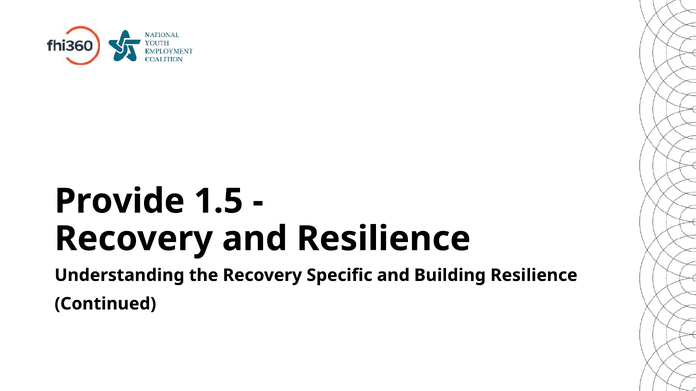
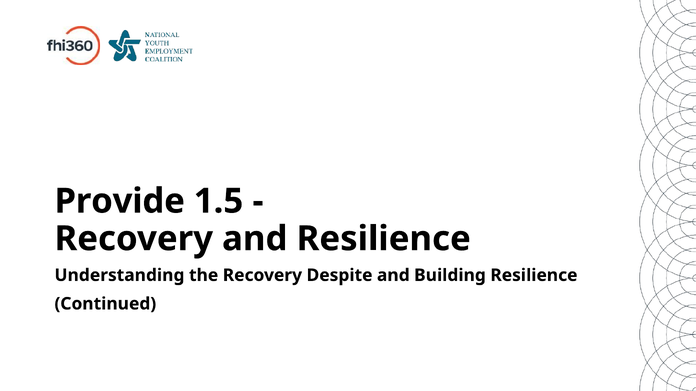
Specific: Specific -> Despite
